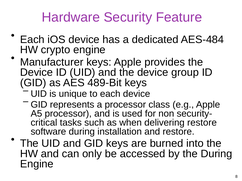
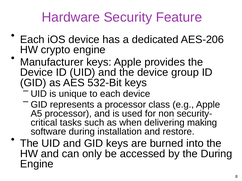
AES-484: AES-484 -> AES-206
489-Bit: 489-Bit -> 532-Bit
delivering restore: restore -> making
